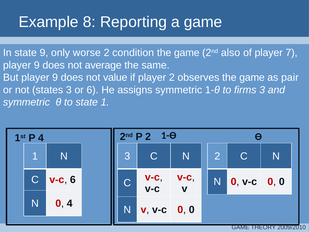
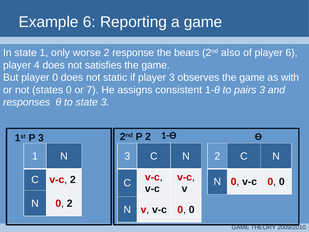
Example 8: 8 -> 6
state 9: 9 -> 1
condition: condition -> response
game at (187, 53): game -> bears
player 7: 7 -> 6
9 at (37, 65): 9 -> 4
average: average -> satisfies
same at (156, 65): same -> game
But player 9: 9 -> 0
value: value -> static
player 2: 2 -> 3
pair: pair -> with
states 3: 3 -> 0
or 6: 6 -> 7
assigns symmetric: symmetric -> consistent
firms: firms -> pairs
symmetric at (26, 102): symmetric -> responses
state 1: 1 -> 3
P 4: 4 -> 3
v-c 6: 6 -> 2
0 4: 4 -> 2
